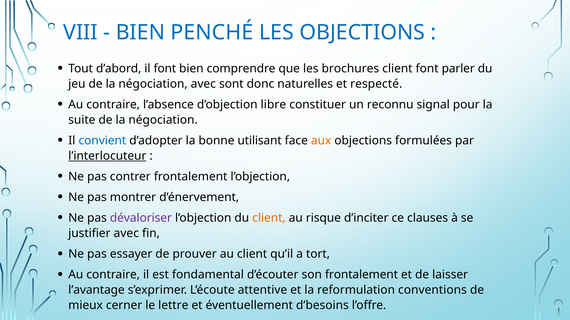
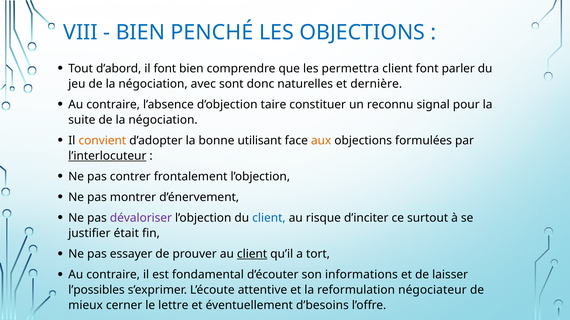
brochures: brochures -> permettra
respecté: respecté -> dernière
libre: libre -> taire
convient colour: blue -> orange
client at (269, 218) colour: orange -> blue
clauses: clauses -> surtout
justifier avec: avec -> était
client at (252, 254) underline: none -> present
son frontalement: frontalement -> informations
l’avantage: l’avantage -> l’possibles
conventions: conventions -> négociateur
